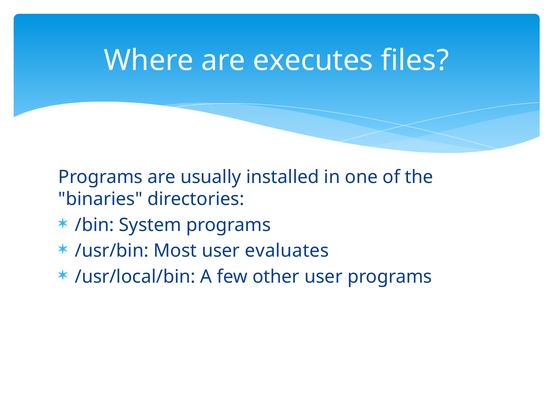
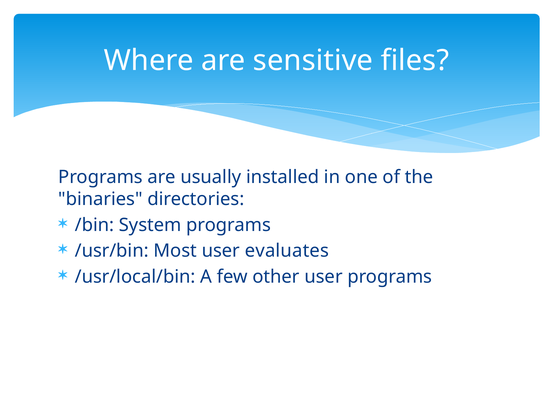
executes: executes -> sensitive
